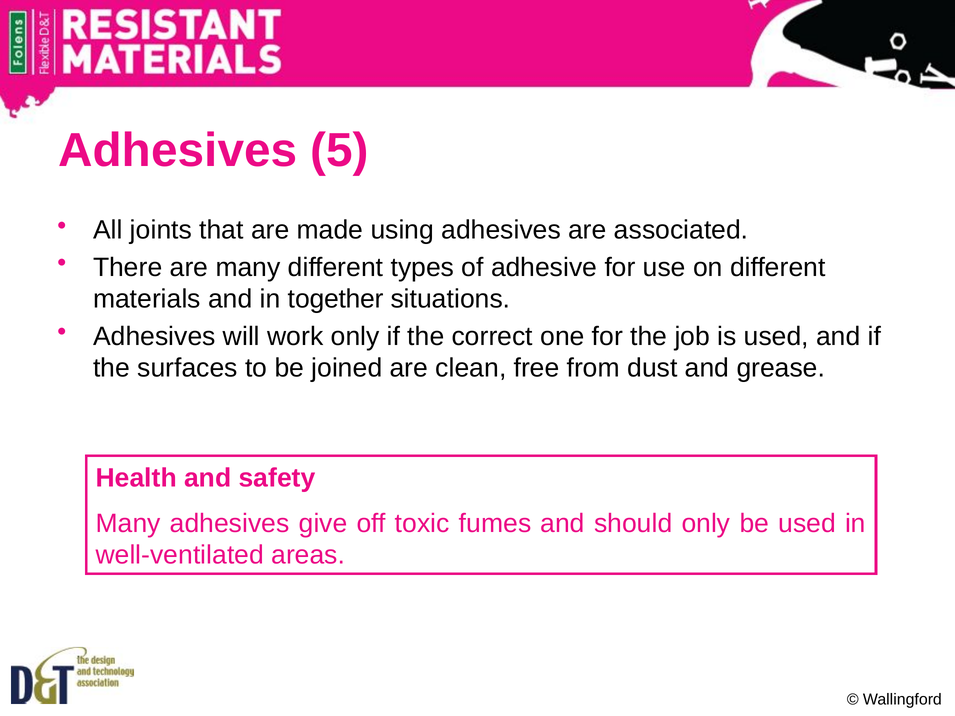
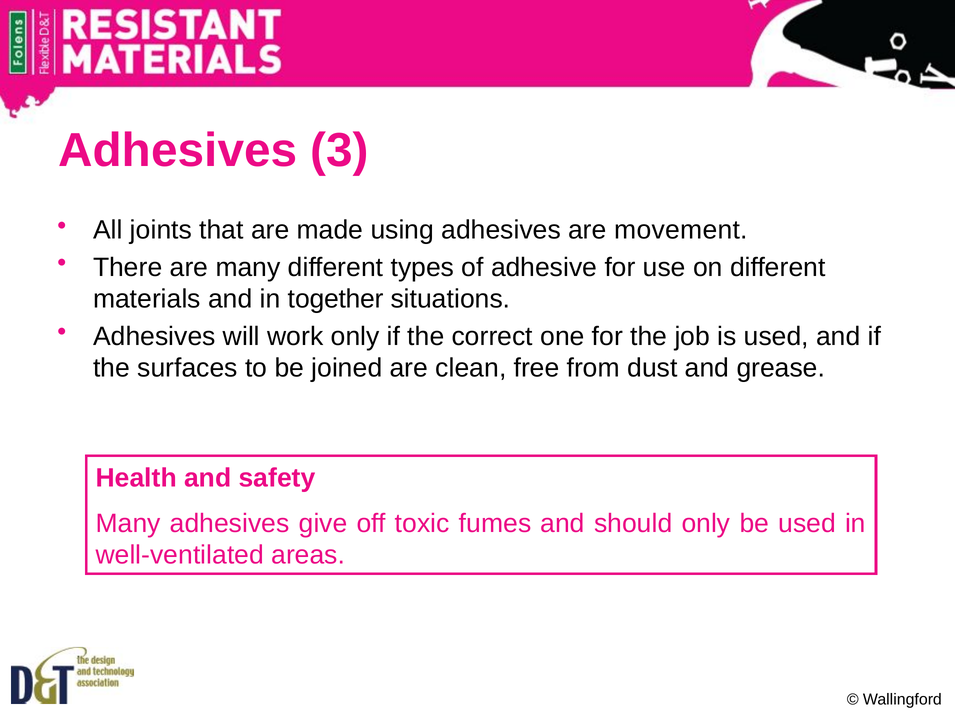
5: 5 -> 3
associated: associated -> movement
